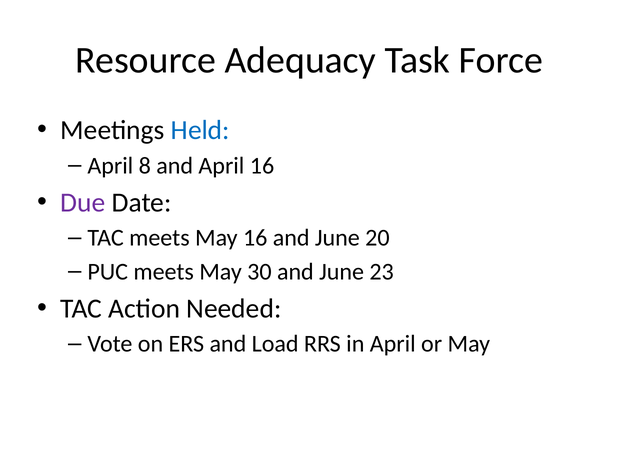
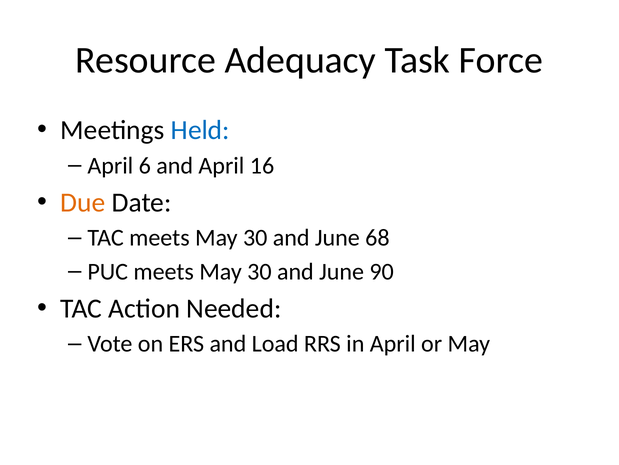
8: 8 -> 6
Due colour: purple -> orange
TAC meets May 16: 16 -> 30
20: 20 -> 68
23: 23 -> 90
